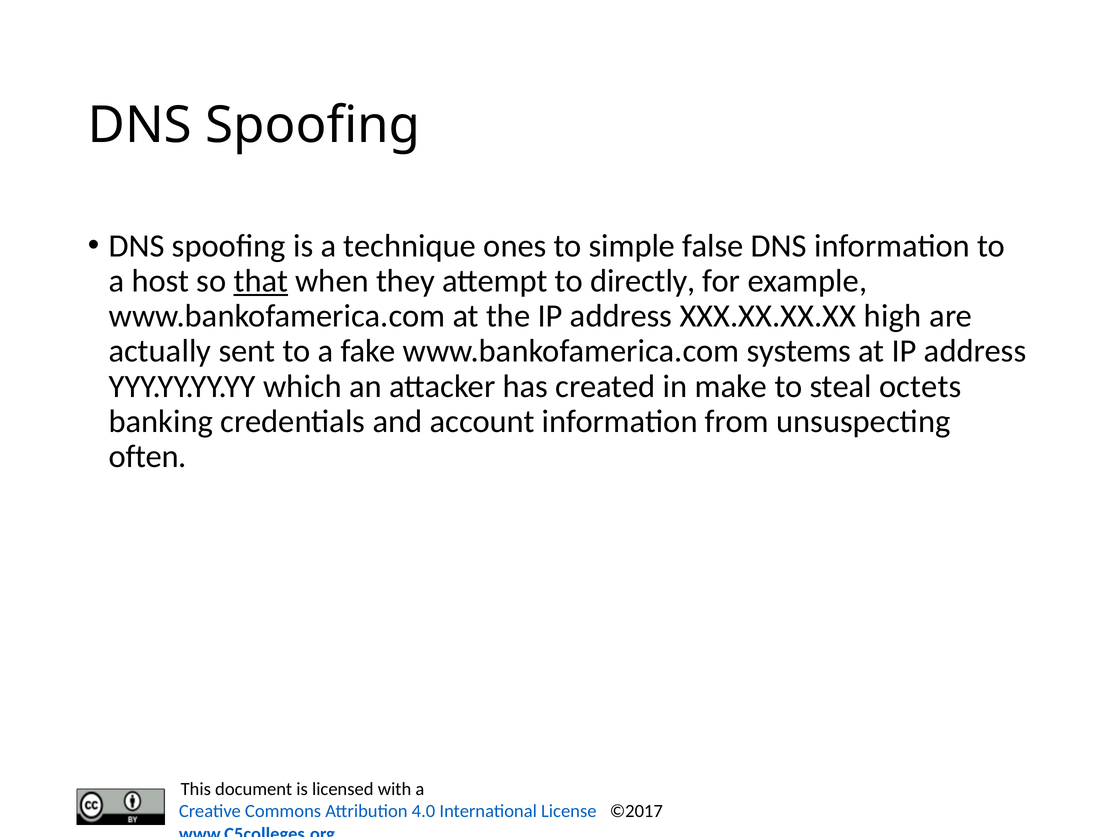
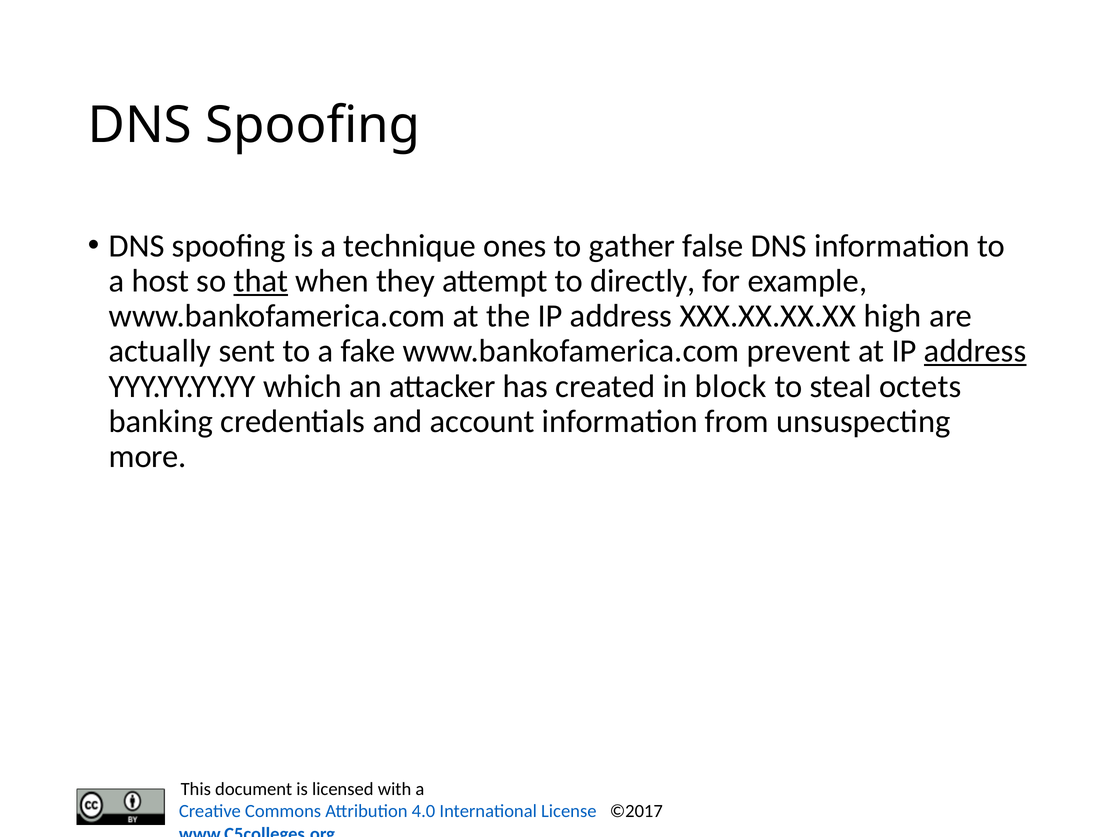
simple: simple -> gather
systems: systems -> prevent
address at (975, 351) underline: none -> present
make: make -> block
often: often -> more
